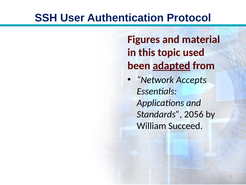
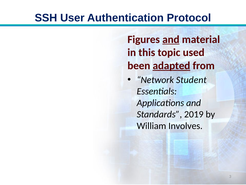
and at (171, 39) underline: none -> present
Accepts: Accepts -> Student
2056: 2056 -> 2019
Succeed: Succeed -> Involves
